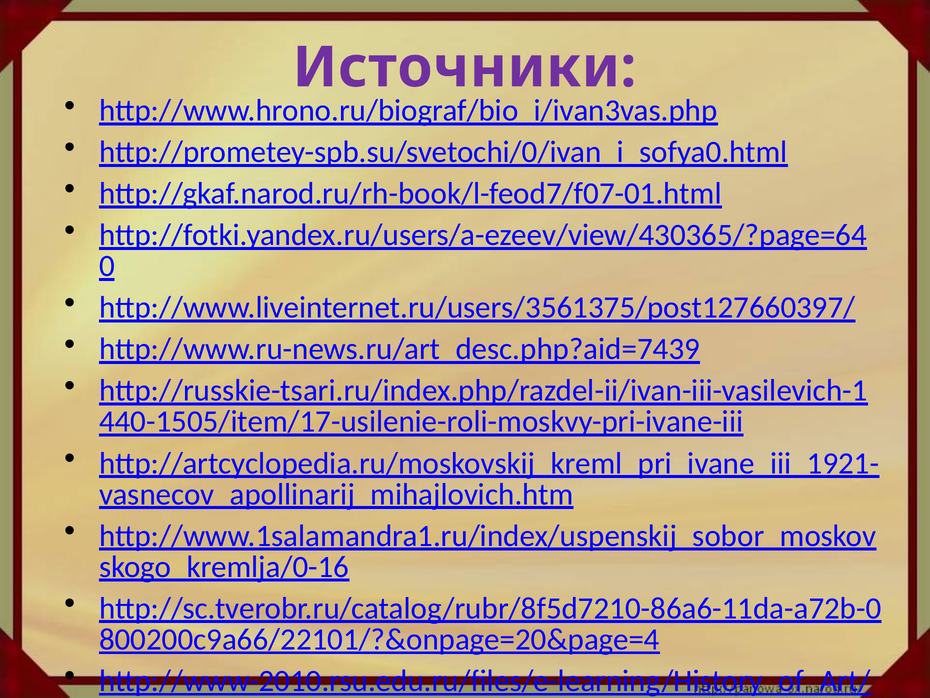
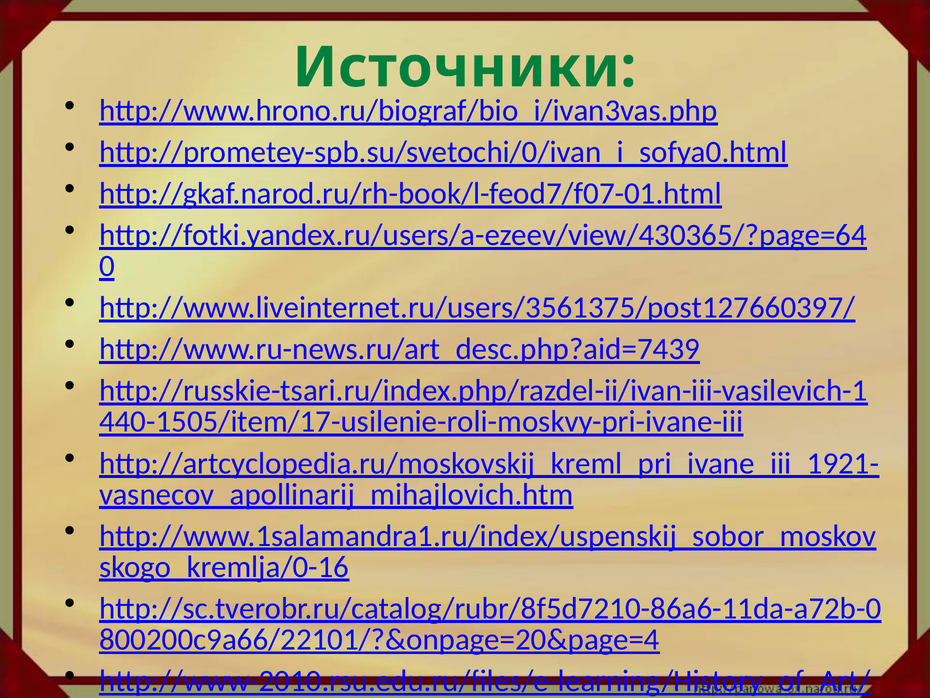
Источники colour: purple -> green
